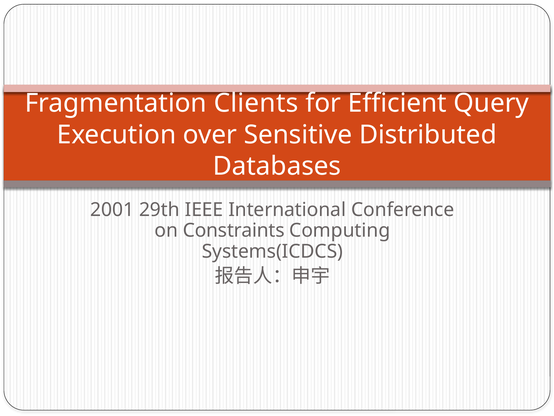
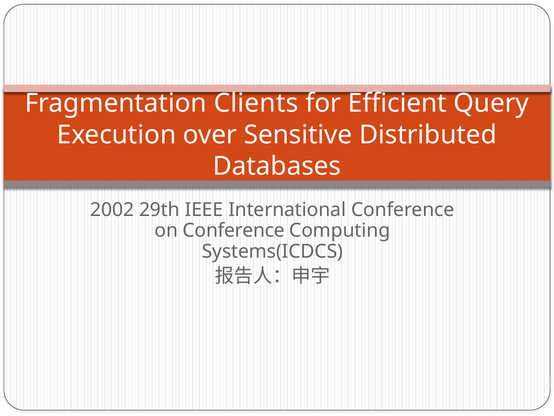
2001: 2001 -> 2002
on Constraints: Constraints -> Conference
